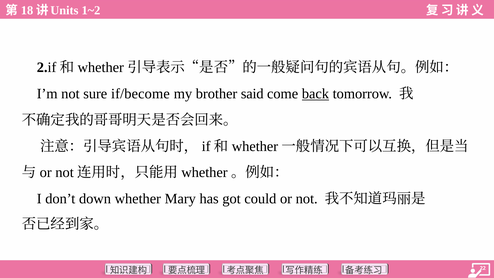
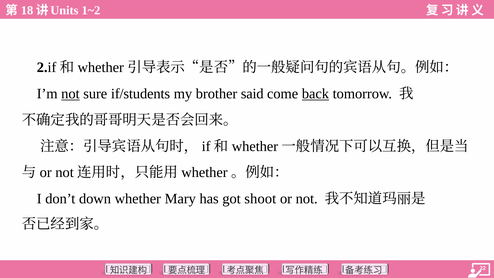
not at (70, 94) underline: none -> present
if/become: if/become -> if/students
could: could -> shoot
